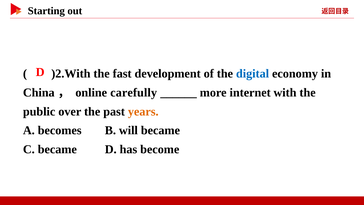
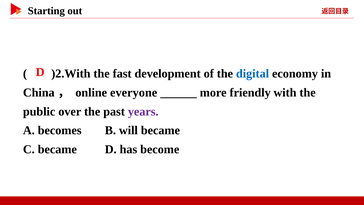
carefully: carefully -> everyone
internet: internet -> friendly
years colour: orange -> purple
